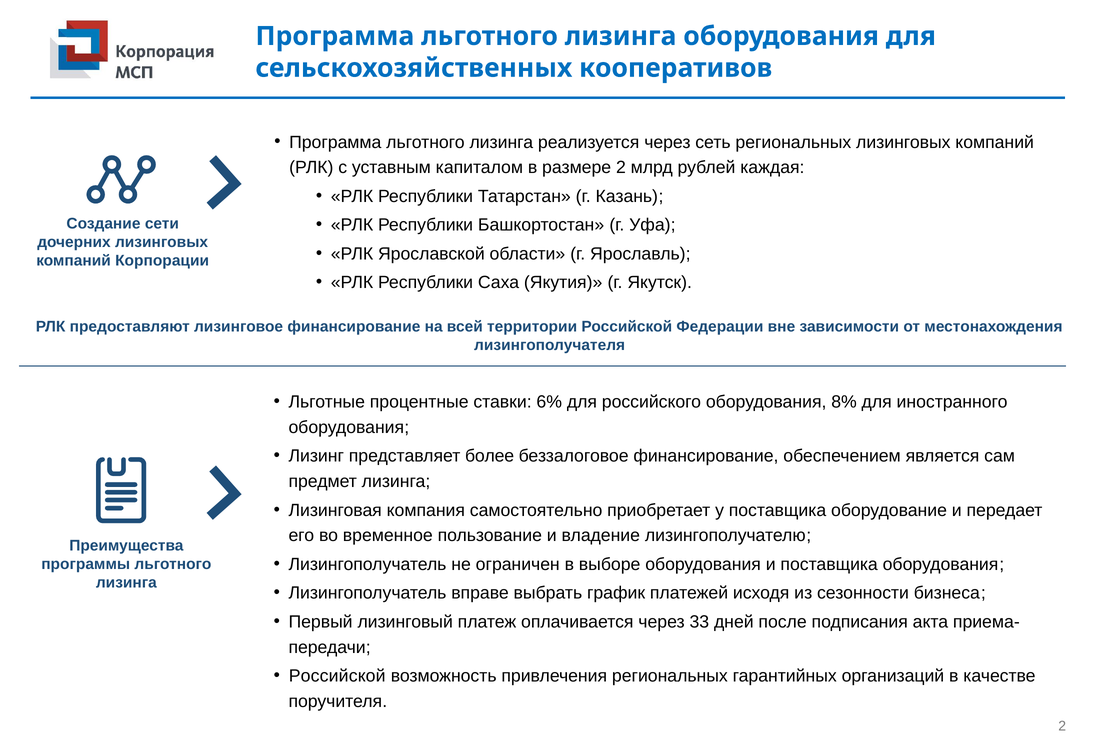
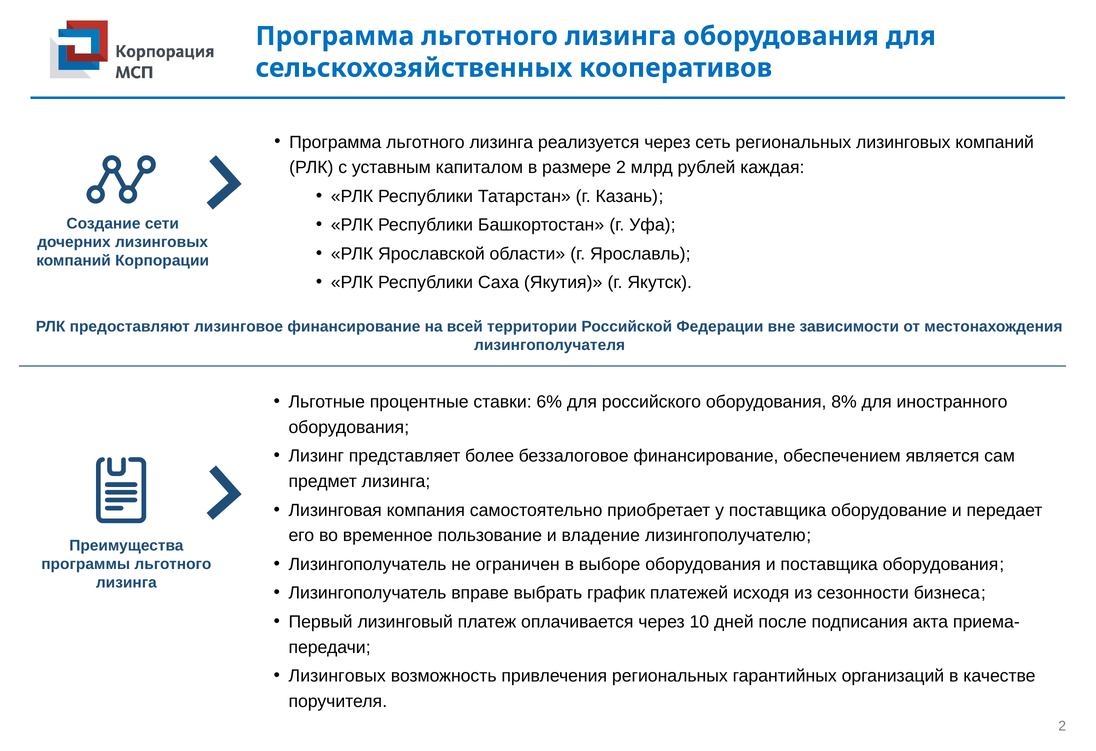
33: 33 -> 10
Российской at (337, 676): Российской -> Лизинговых
